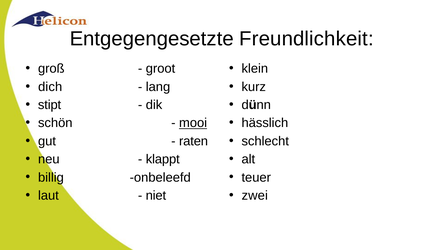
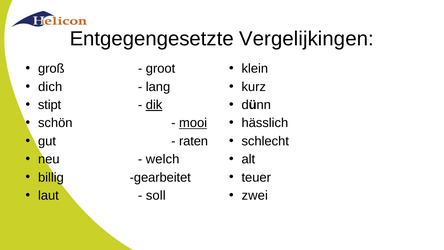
Freundlichkeit: Freundlichkeit -> Vergelijkingen
dik underline: none -> present
klappt: klappt -> welch
onbeleefd: onbeleefd -> gearbeitet
niet: niet -> soll
